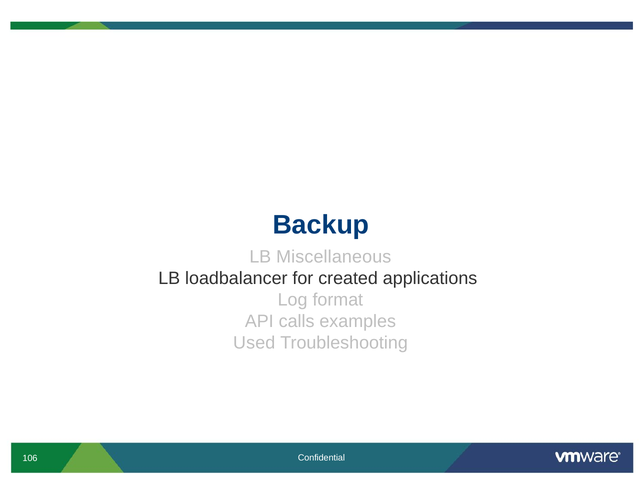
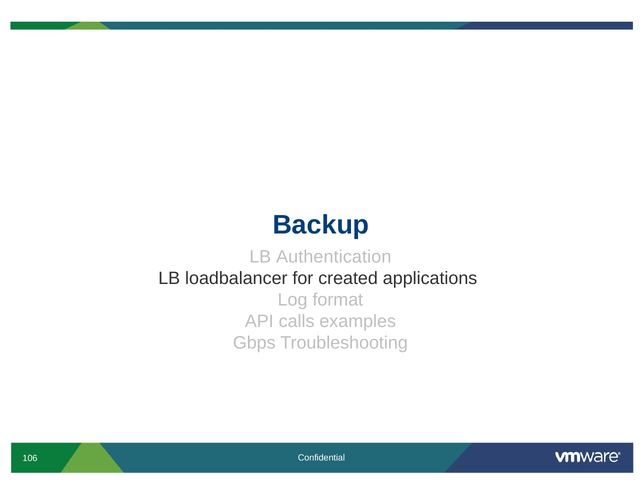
Miscellaneous: Miscellaneous -> Authentication
Used: Used -> Gbps
